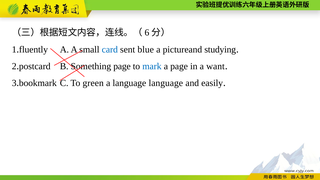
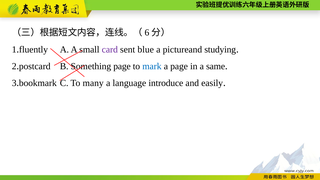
card colour: blue -> purple
want: want -> same
green: green -> many
language language: language -> introduce
